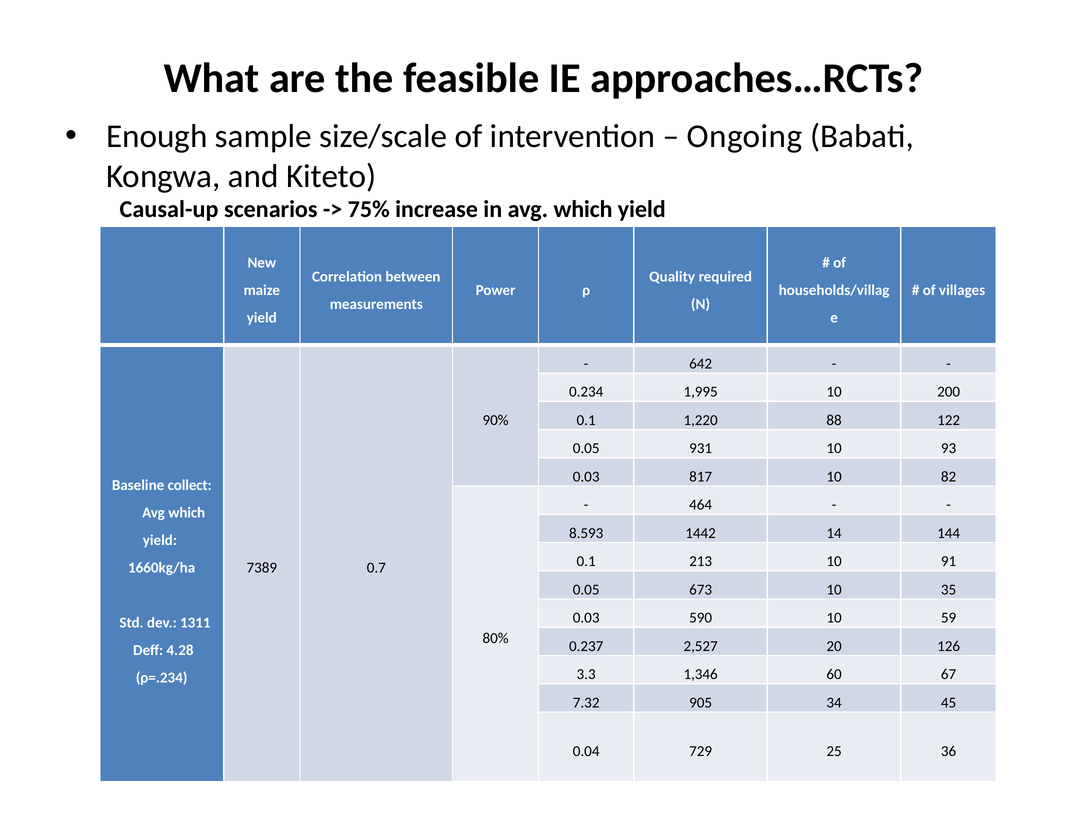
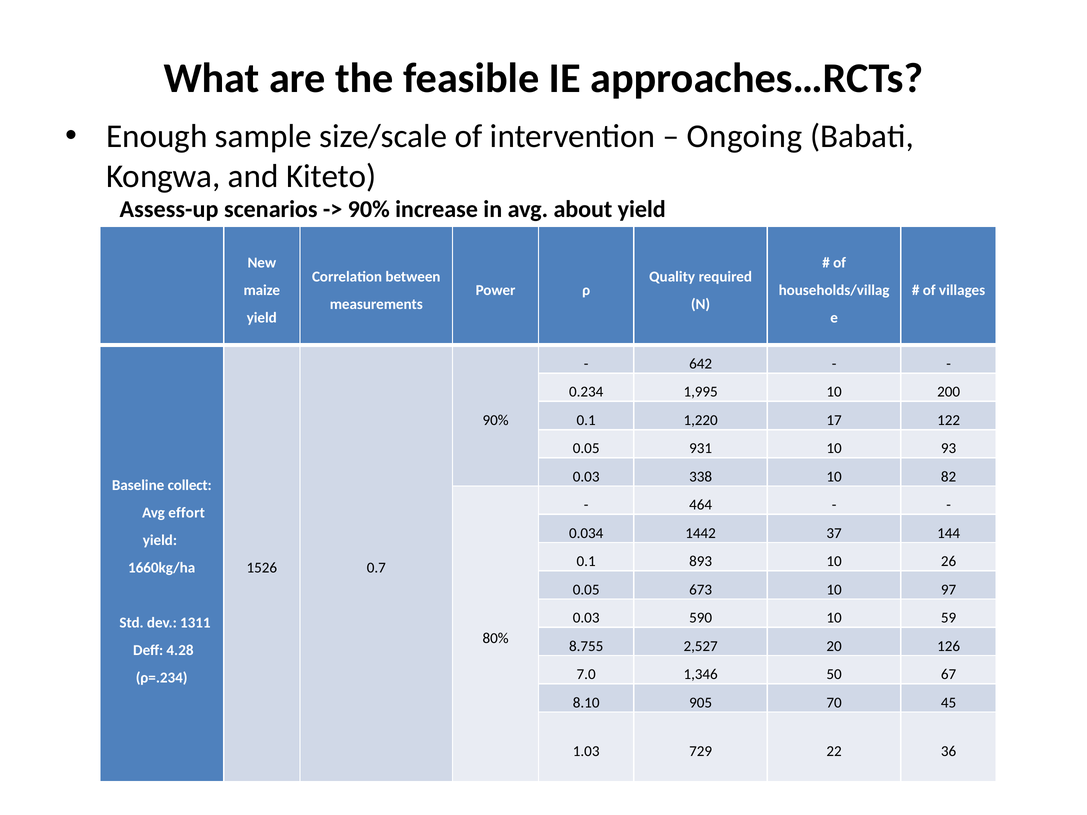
Causal-up: Causal-up -> Assess-up
75% at (369, 209): 75% -> 90%
in avg which: which -> about
88: 88 -> 17
817: 817 -> 338
which at (187, 513): which -> effort
8.593: 8.593 -> 0.034
14: 14 -> 37
213: 213 -> 893
91: 91 -> 26
7389: 7389 -> 1526
35: 35 -> 97
0.237: 0.237 -> 8.755
3.3: 3.3 -> 7.0
60: 60 -> 50
7.32: 7.32 -> 8.10
34: 34 -> 70
0.04: 0.04 -> 1.03
25: 25 -> 22
